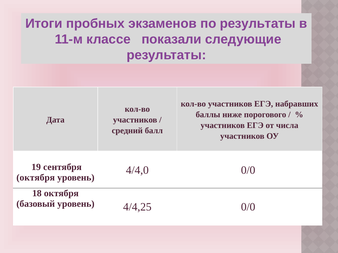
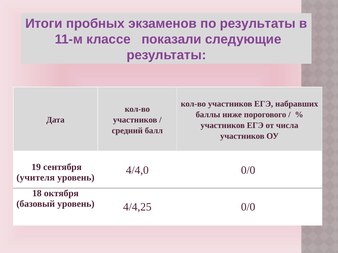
октября at (36, 178): октября -> учителя
